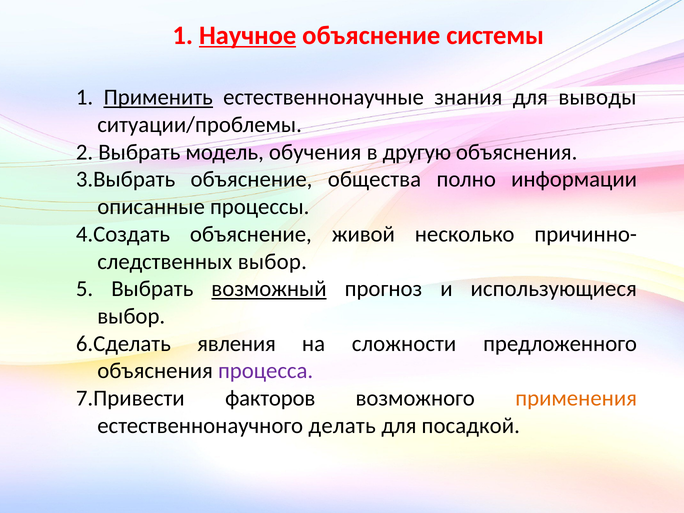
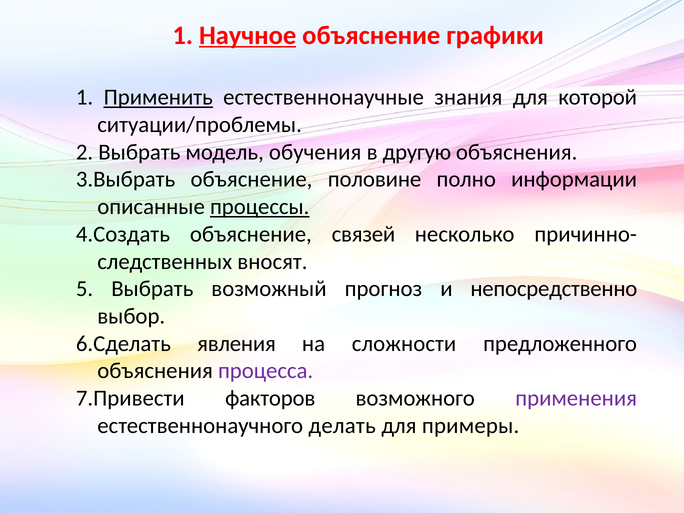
системы: системы -> графики
выводы: выводы -> которой
общества: общества -> половине
процессы underline: none -> present
живой: живой -> связей
выбор at (272, 262): выбор -> вносят
возможный underline: present -> none
использующиеся: использующиеся -> непосредственно
применения colour: orange -> purple
посадкой: посадкой -> примеры
